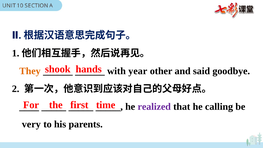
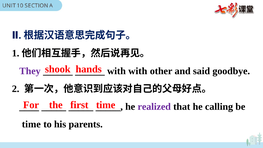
They colour: orange -> purple
with year: year -> with
very at (31, 124): very -> time
